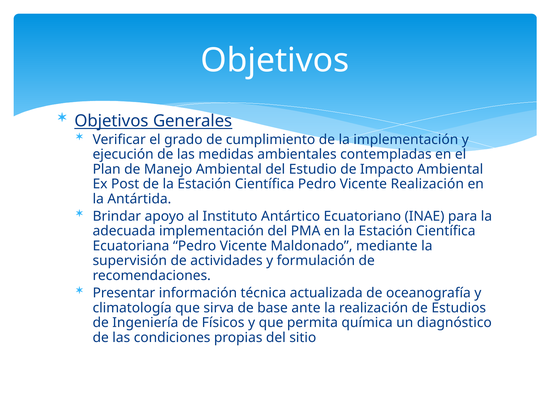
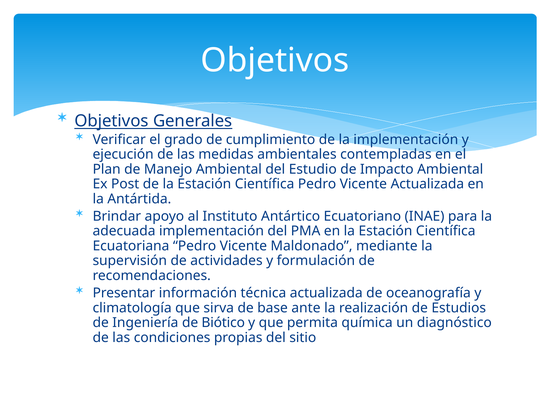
Vicente Realización: Realización -> Actualizada
Físicos: Físicos -> Biótico
